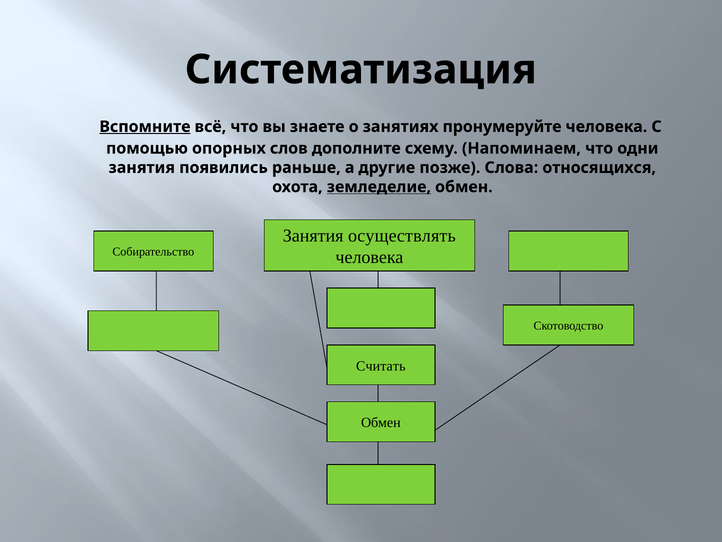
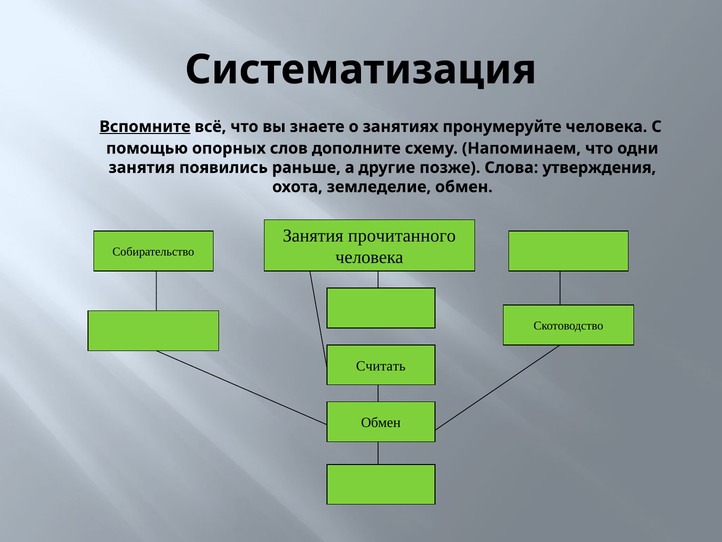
относящихся: относящихся -> утверждения
земледелие underline: present -> none
осуществлять: осуществлять -> прочитанного
